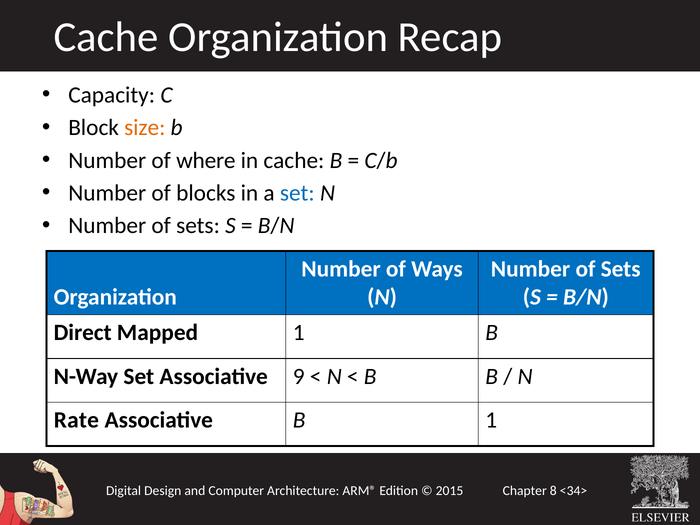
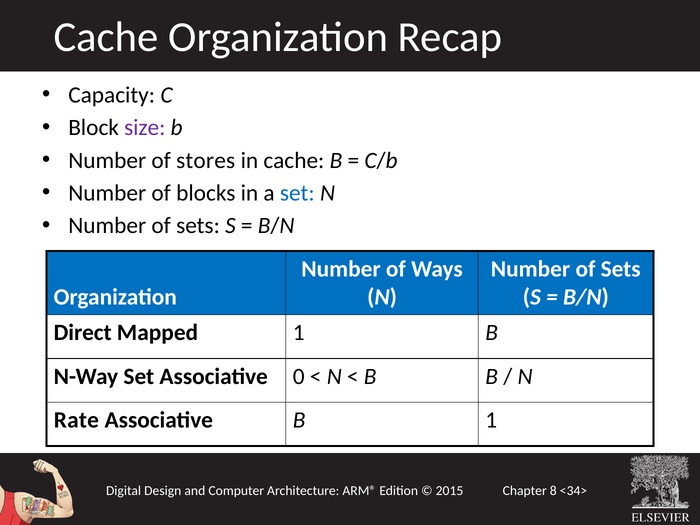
size colour: orange -> purple
where: where -> stores
9: 9 -> 0
